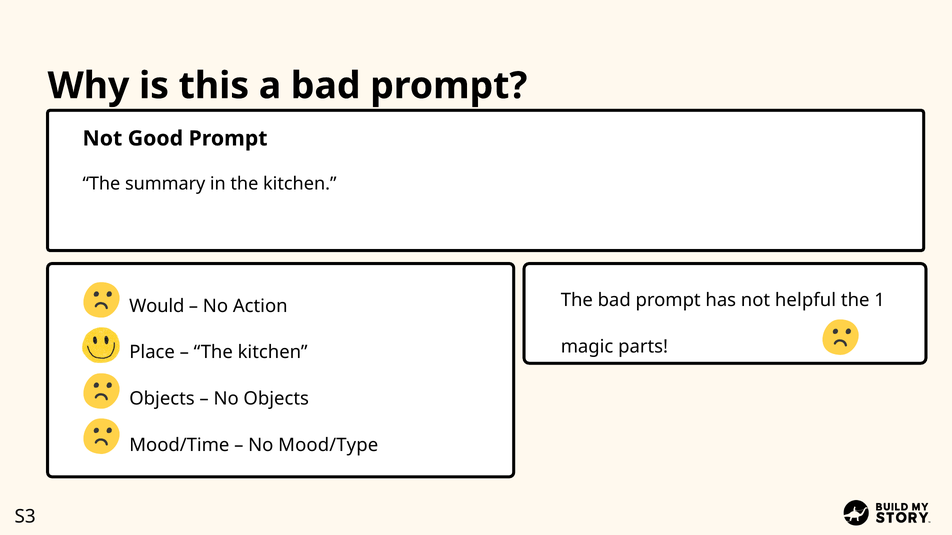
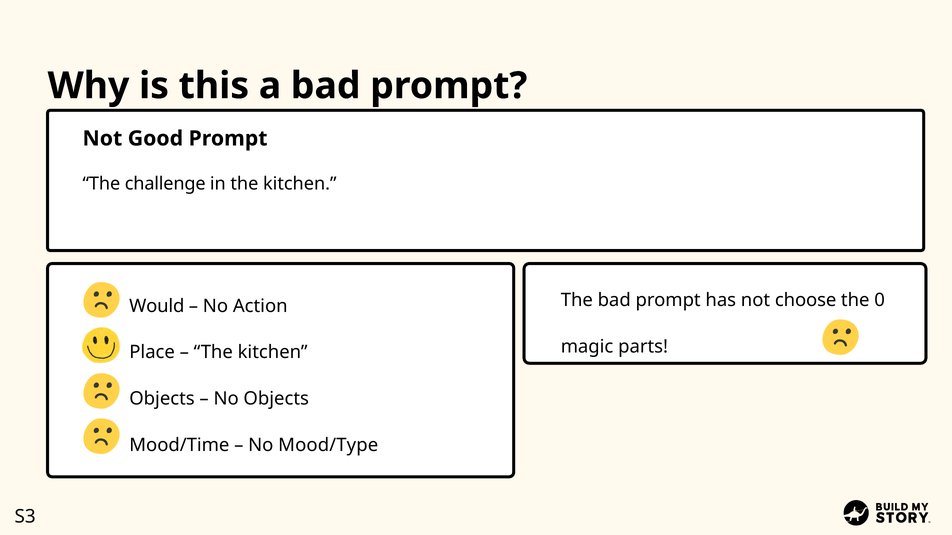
summary: summary -> challenge
helpful: helpful -> choose
1: 1 -> 0
